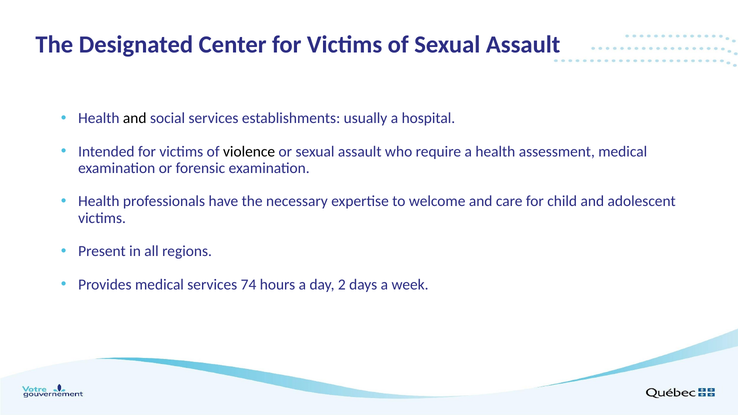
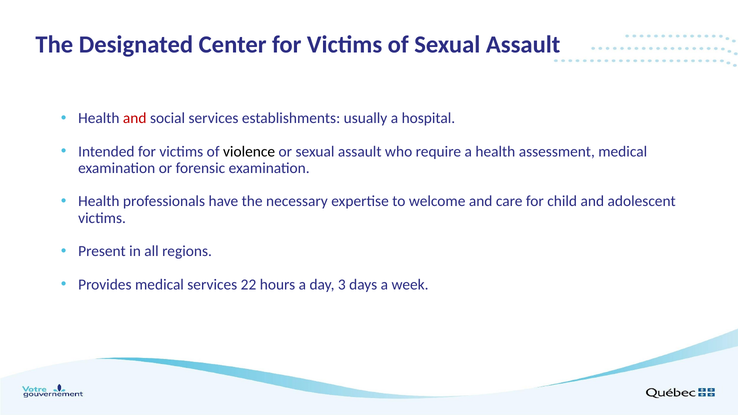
and at (135, 118) colour: black -> red
74: 74 -> 22
2: 2 -> 3
